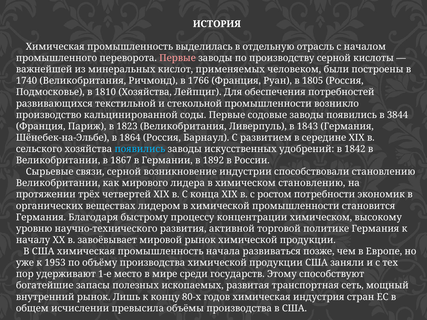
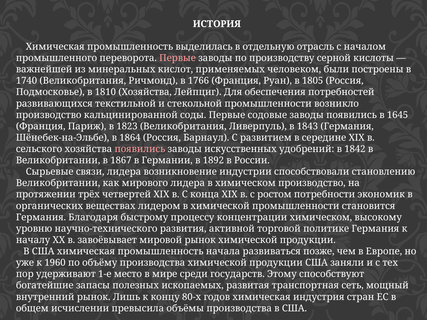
3844: 3844 -> 1645
появились at (140, 149) colour: light blue -> pink
связи серной: серной -> лидера
химическом становлению: становлению -> производство
1953: 1953 -> 1960
